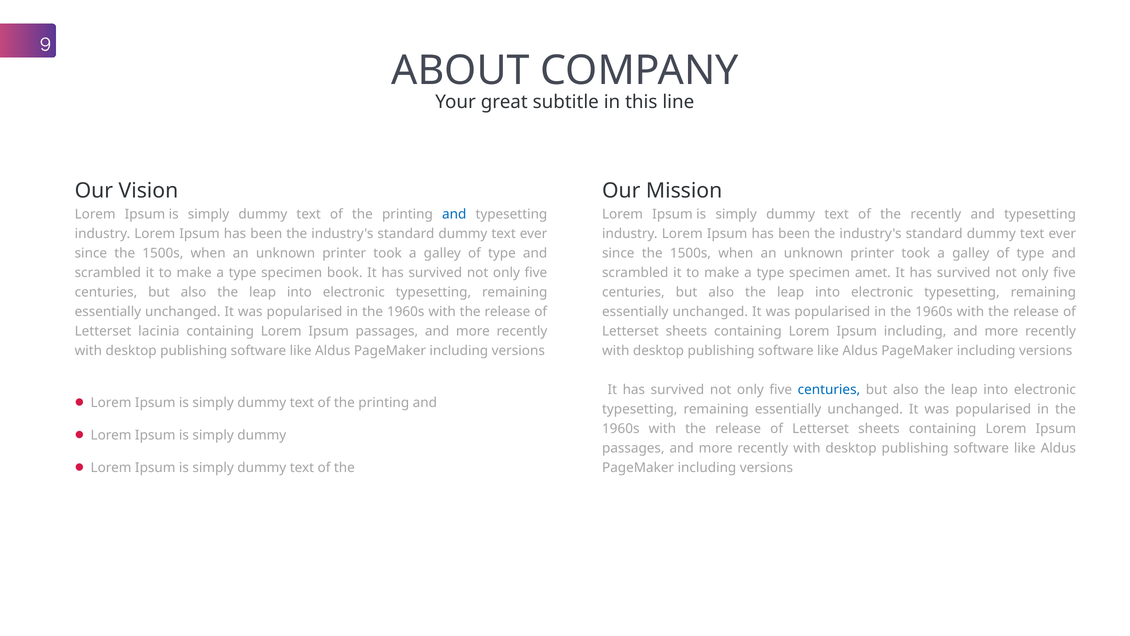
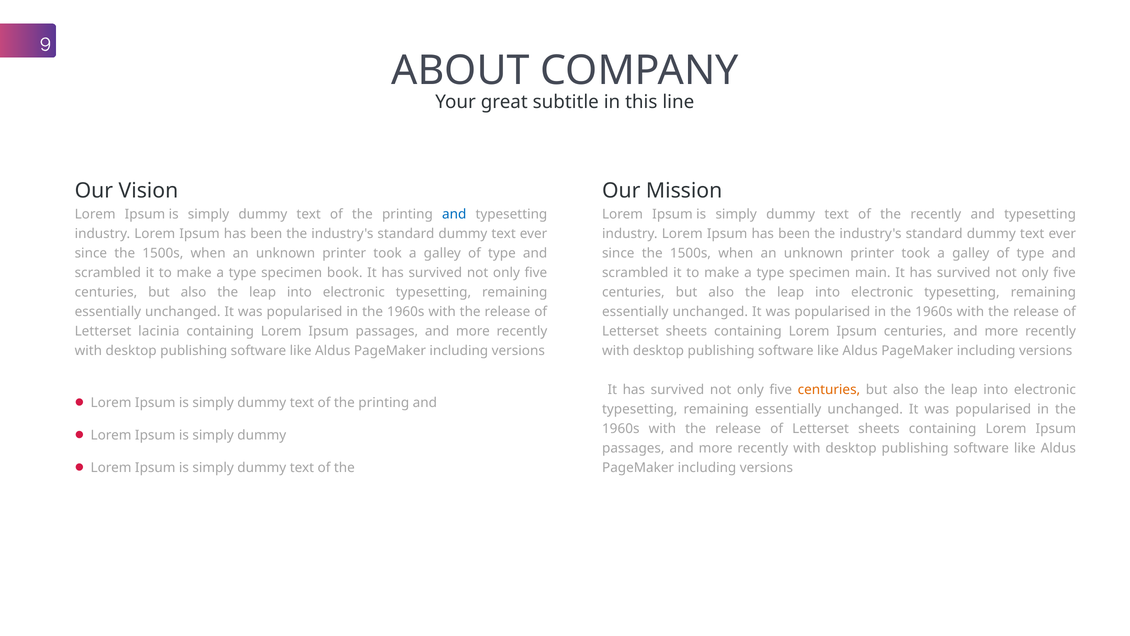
amet: amet -> main
Ipsum including: including -> centuries
centuries at (829, 390) colour: blue -> orange
